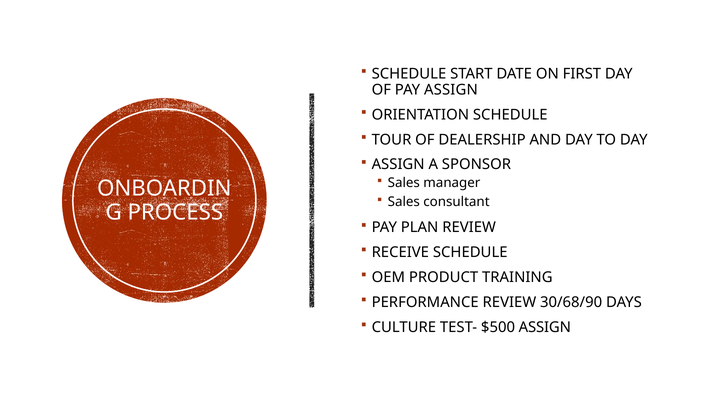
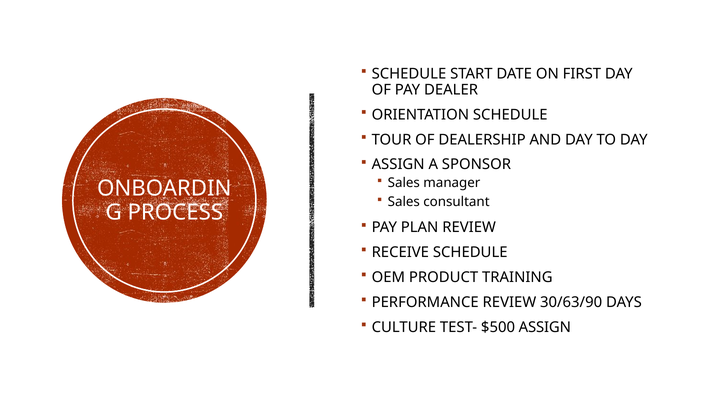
PAY ASSIGN: ASSIGN -> DEALER
30/68/90: 30/68/90 -> 30/63/90
